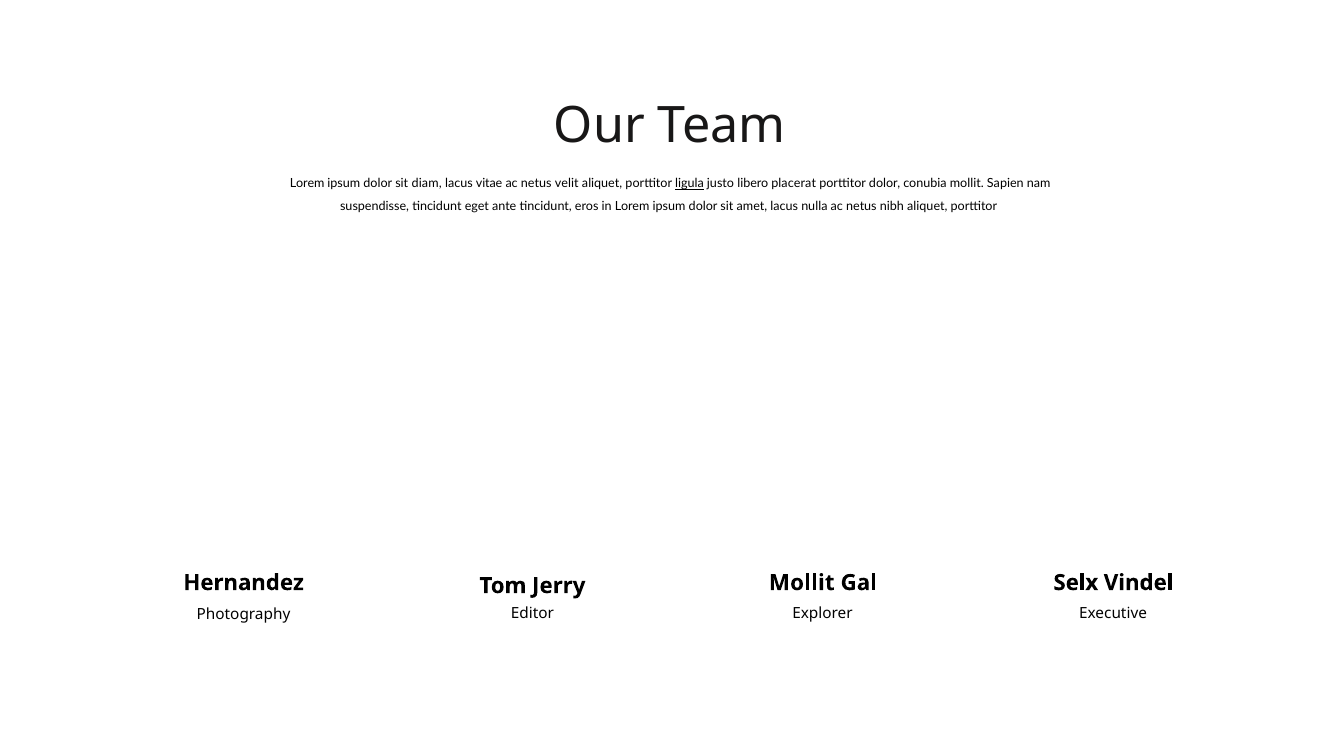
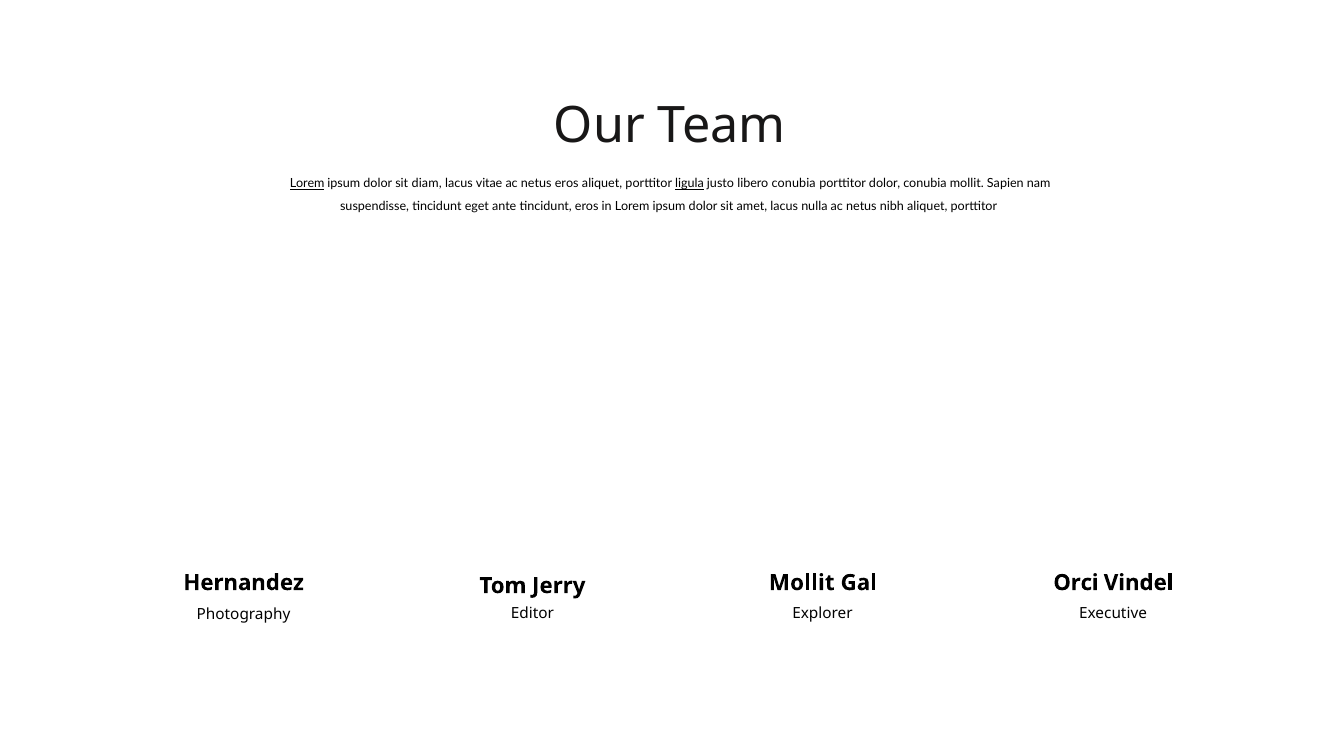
Lorem at (307, 184) underline: none -> present
netus velit: velit -> eros
libero placerat: placerat -> conubia
Selx: Selx -> Orci
